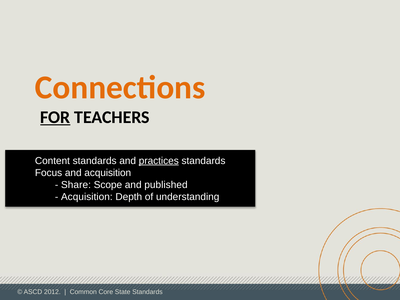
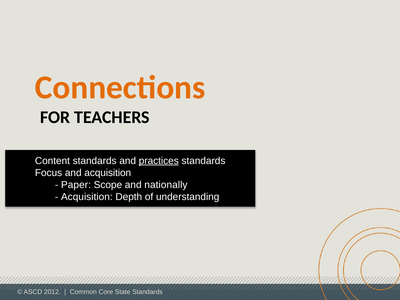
FOR underline: present -> none
Share: Share -> Paper
published: published -> nationally
